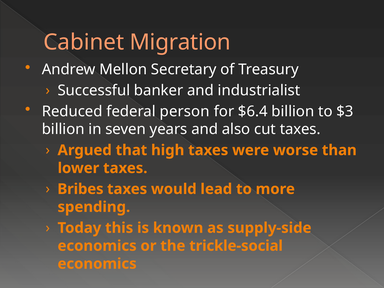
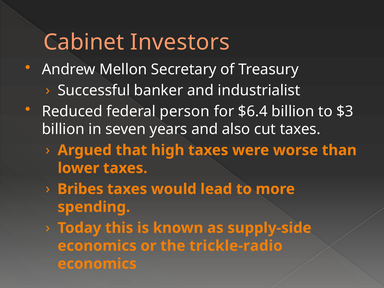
Migration: Migration -> Investors
trickle-social: trickle-social -> trickle-radio
